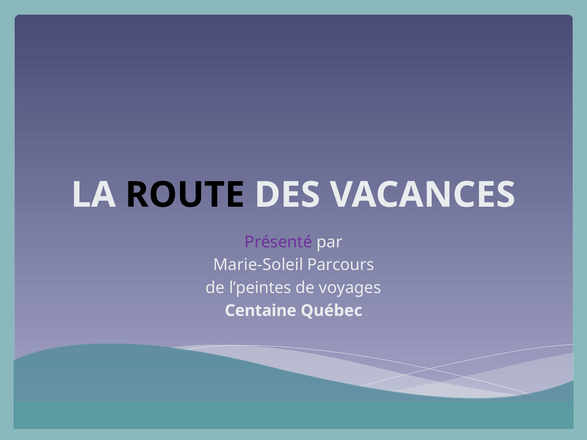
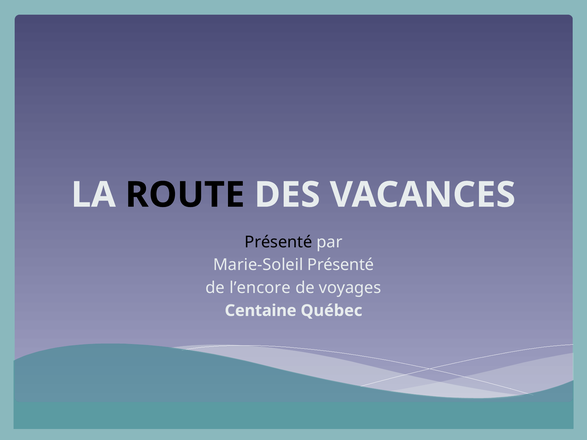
Présenté at (278, 242) colour: purple -> black
Marie-Soleil Parcours: Parcours -> Présenté
l’peintes: l’peintes -> l’encore
